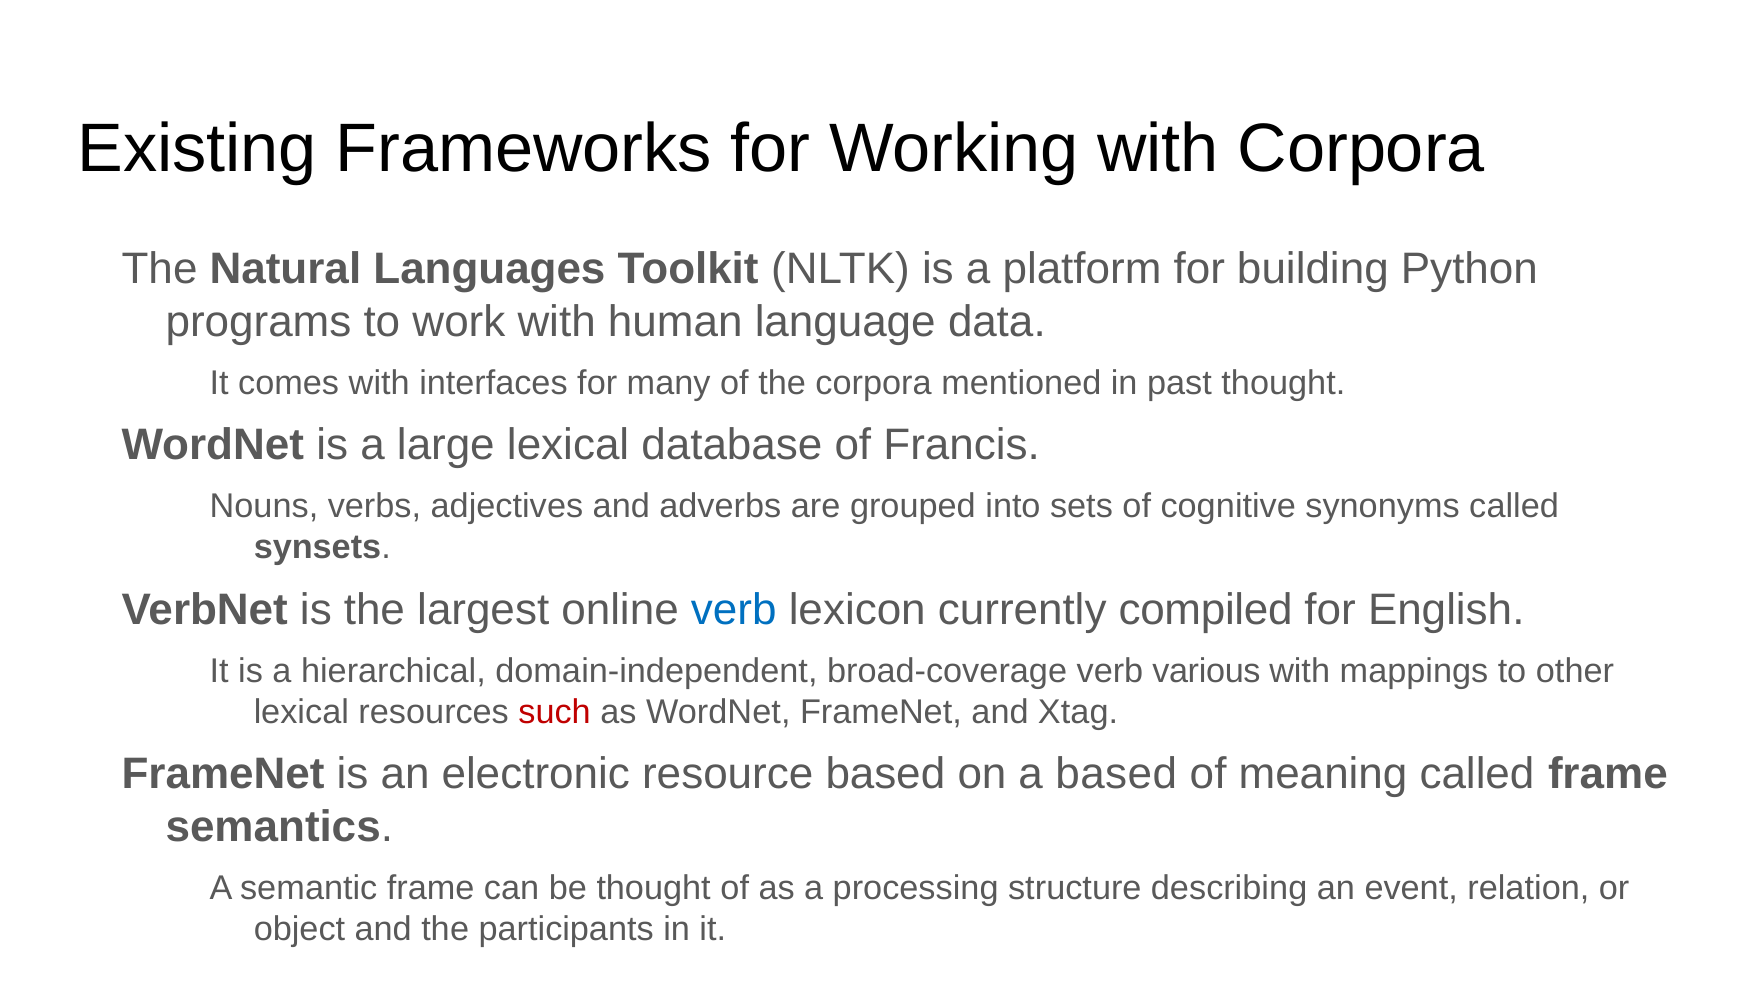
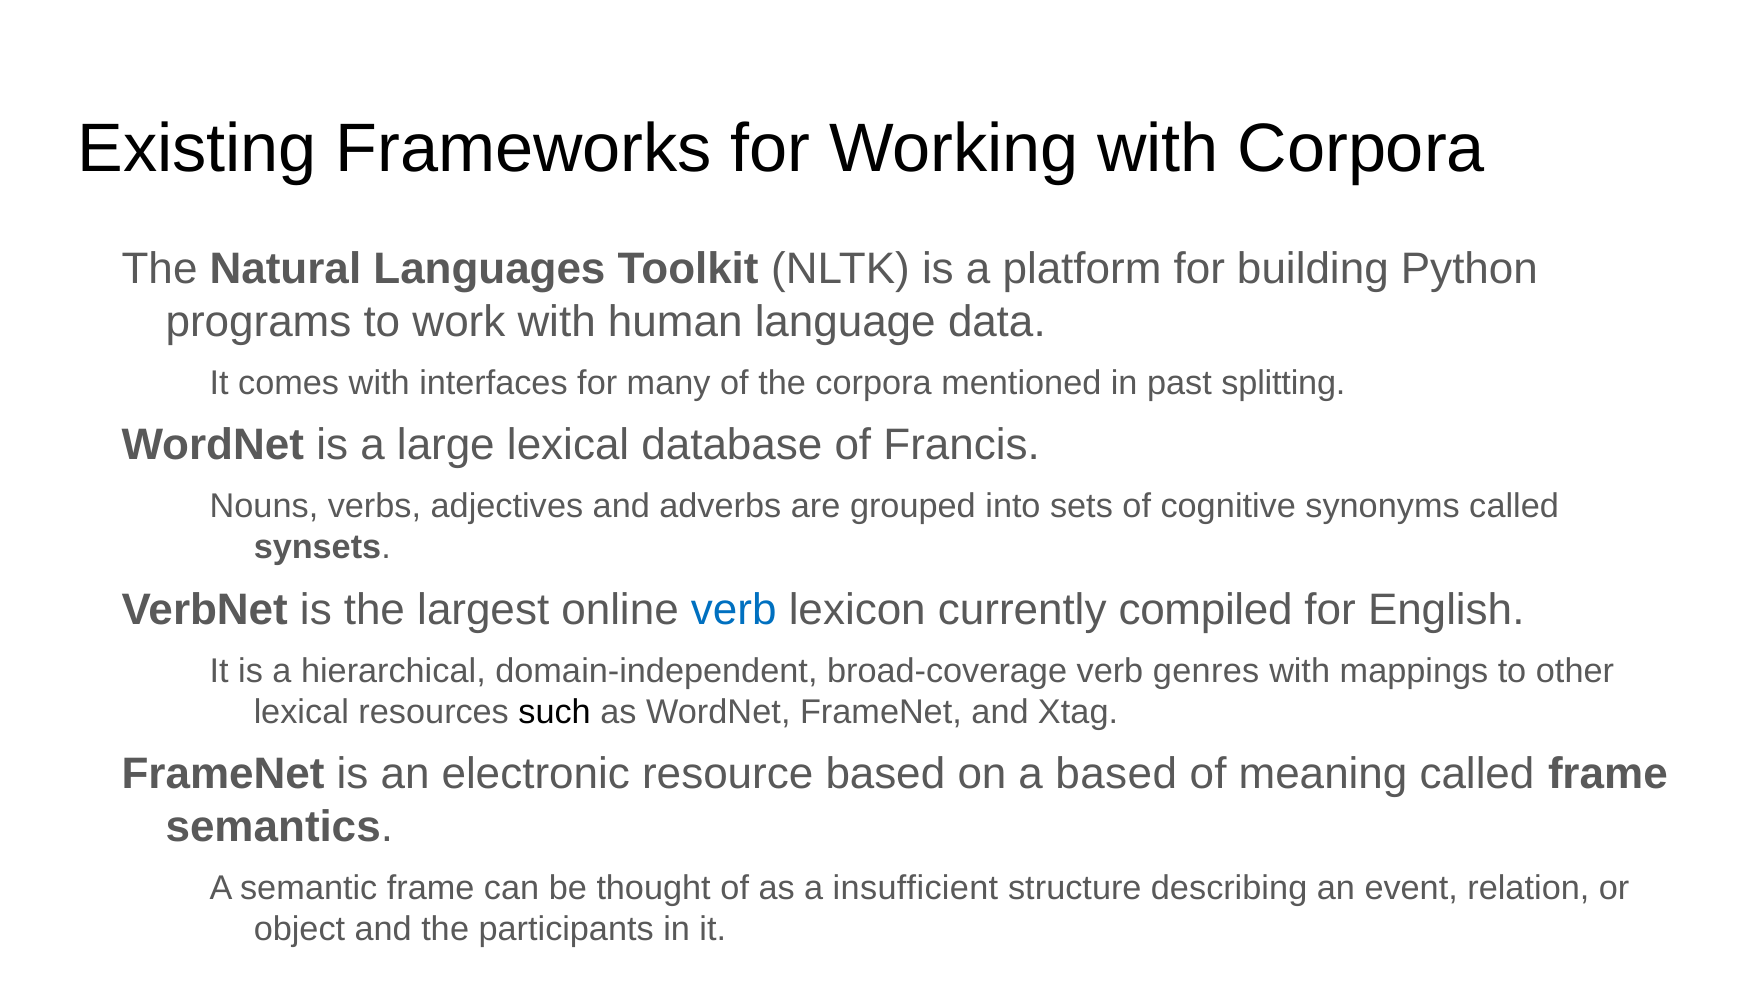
past thought: thought -> splitting
various: various -> genres
such colour: red -> black
processing: processing -> insufficient
